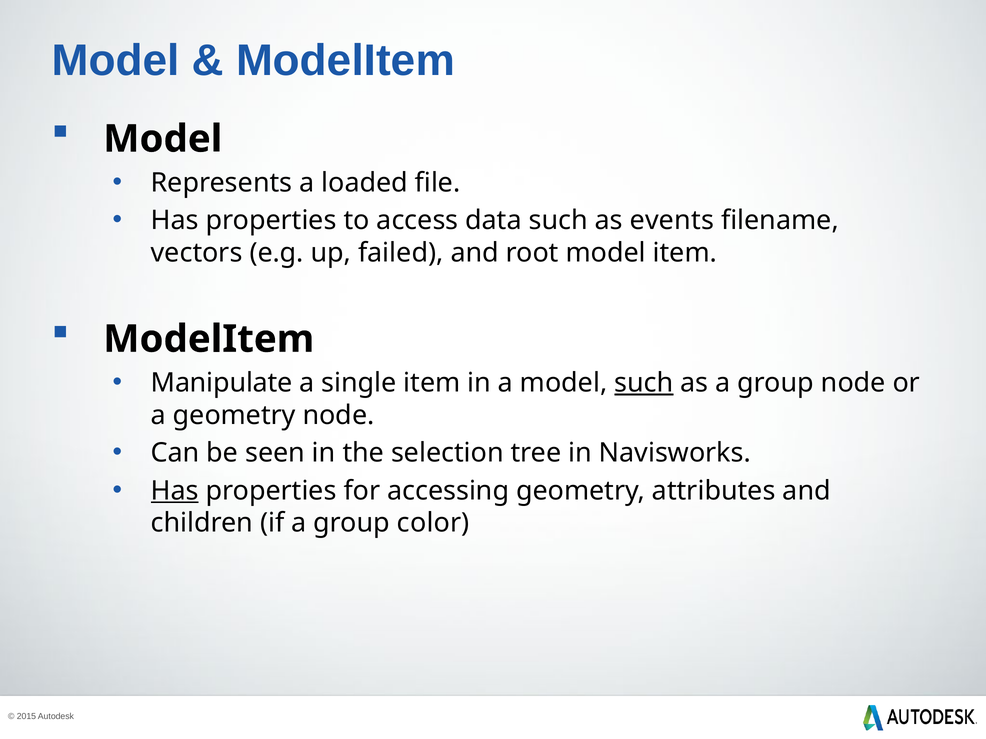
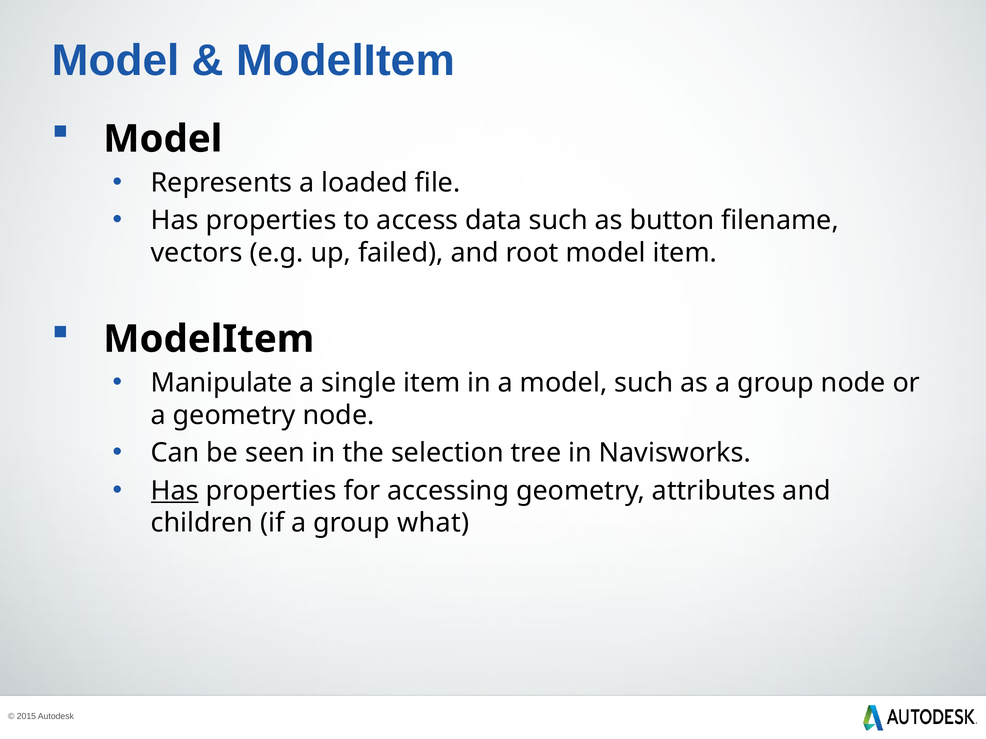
events: events -> button
such at (644, 383) underline: present -> none
color: color -> what
